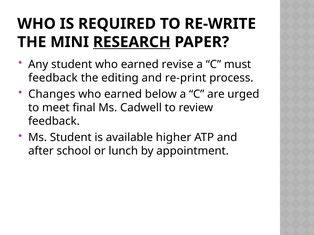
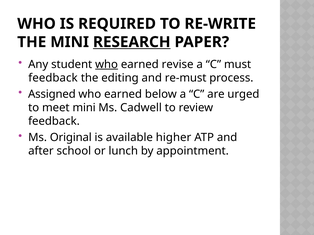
who at (107, 64) underline: none -> present
re-print: re-print -> re-must
Changes: Changes -> Assigned
meet final: final -> mini
Ms Student: Student -> Original
